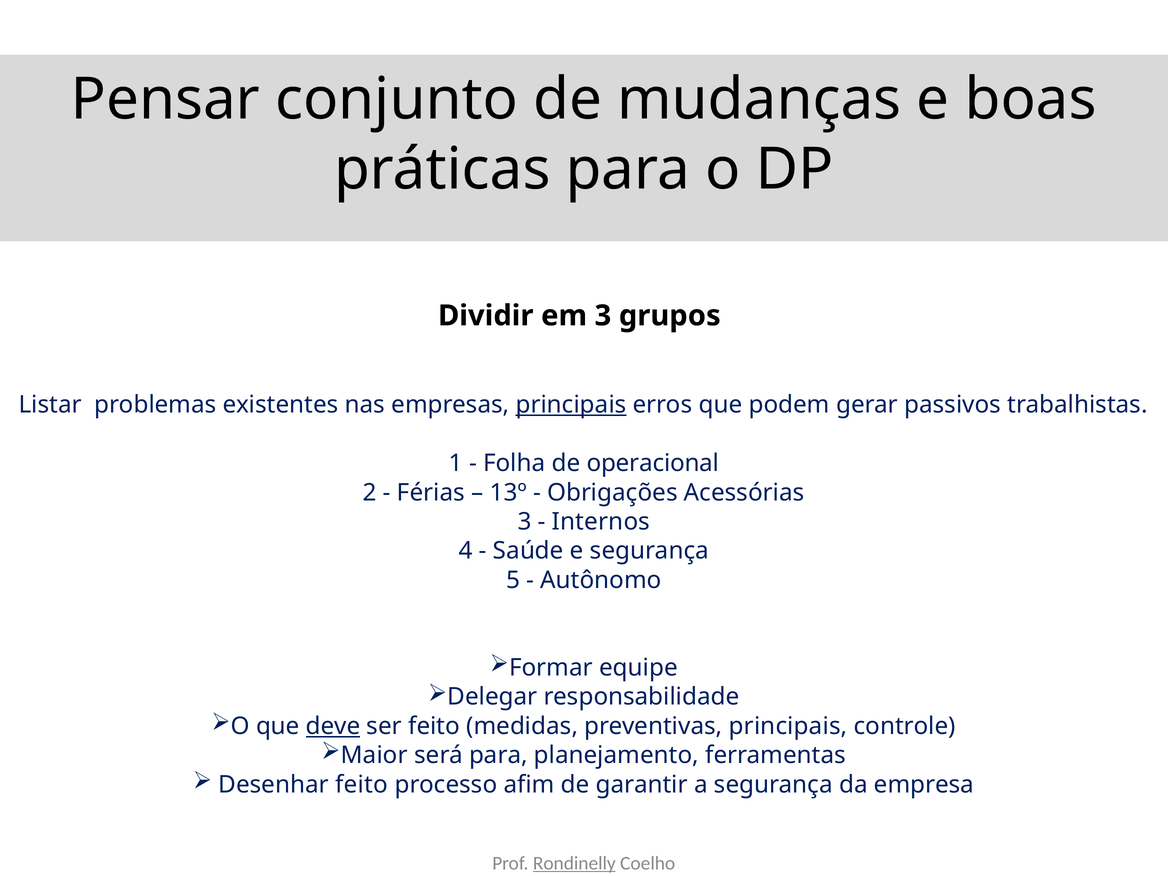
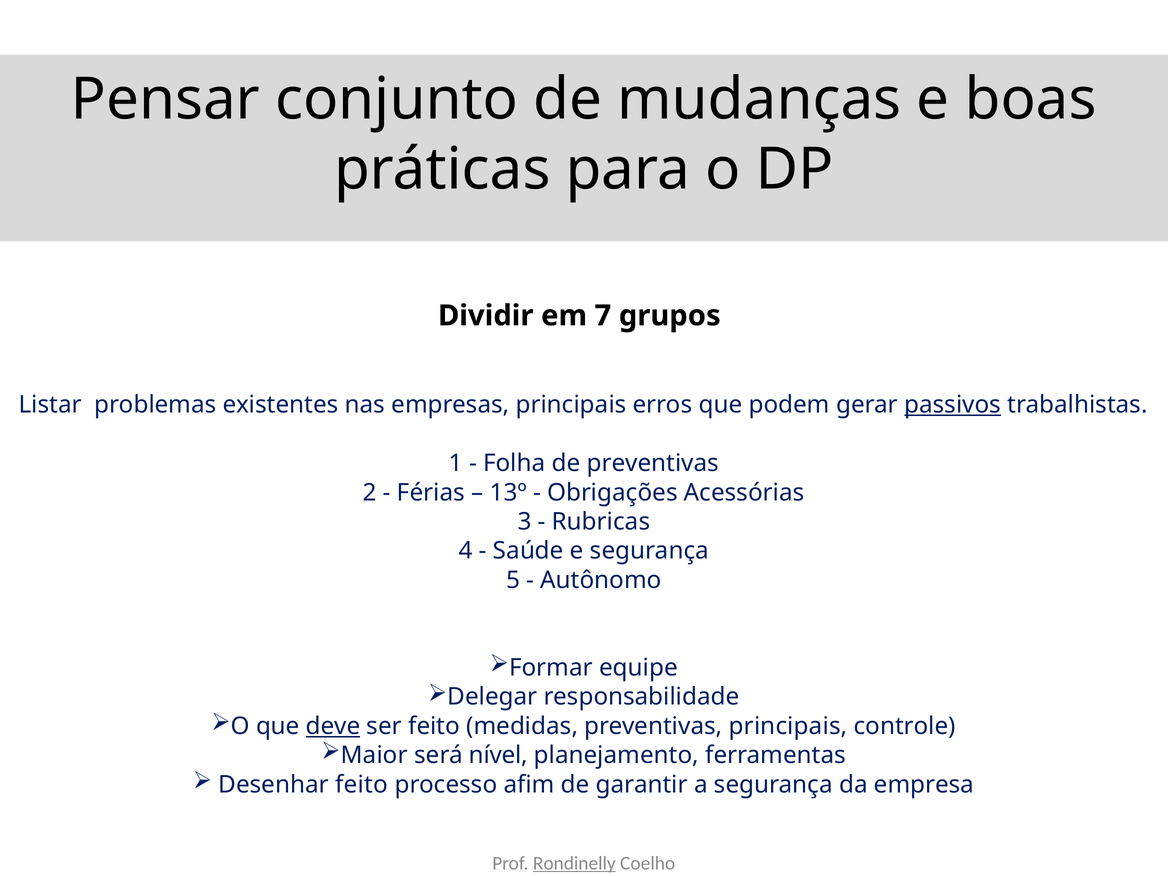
em 3: 3 -> 7
principais at (571, 405) underline: present -> none
passivos underline: none -> present
de operacional: operacional -> preventivas
Internos: Internos -> Rubricas
será para: para -> nível
